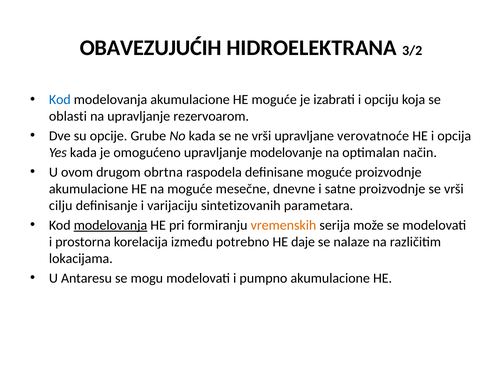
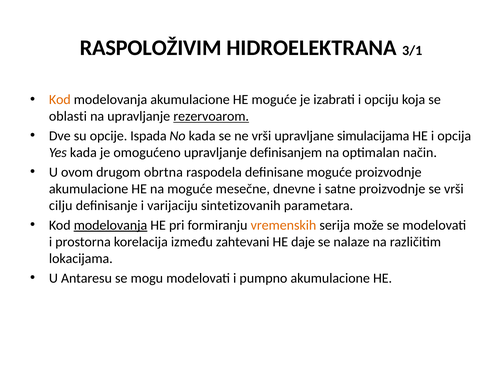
OBAVEZUJUĆIH: OBAVEZUJUĆIH -> RASPOLOŽIVIM
3/2: 3/2 -> 3/1
Kod at (60, 100) colour: blue -> orange
rezervoarom underline: none -> present
Grube: Grube -> Ispada
verovatnoće: verovatnoće -> simulacijama
modelovanje: modelovanje -> definisanjem
potrebno: potrebno -> zahtevani
